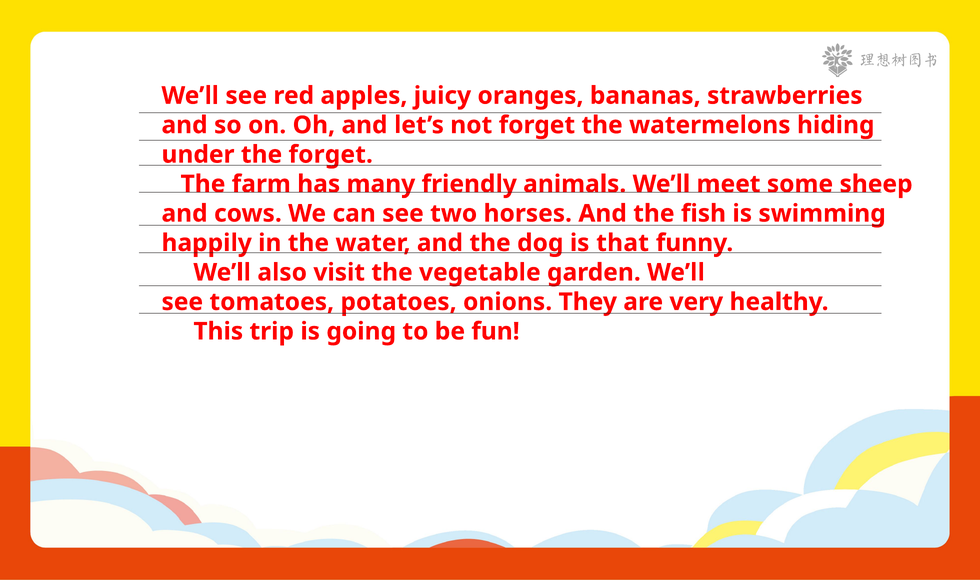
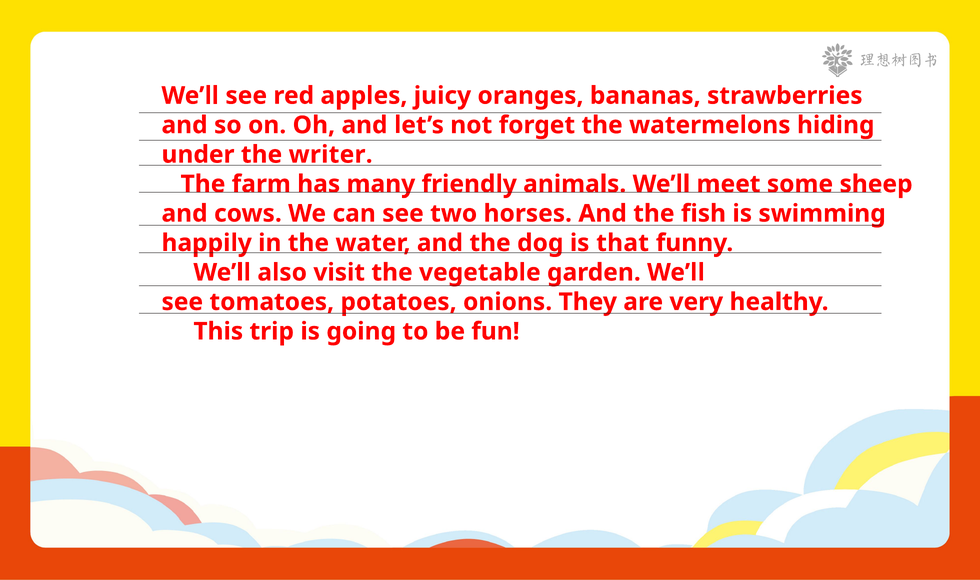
the forget: forget -> writer
